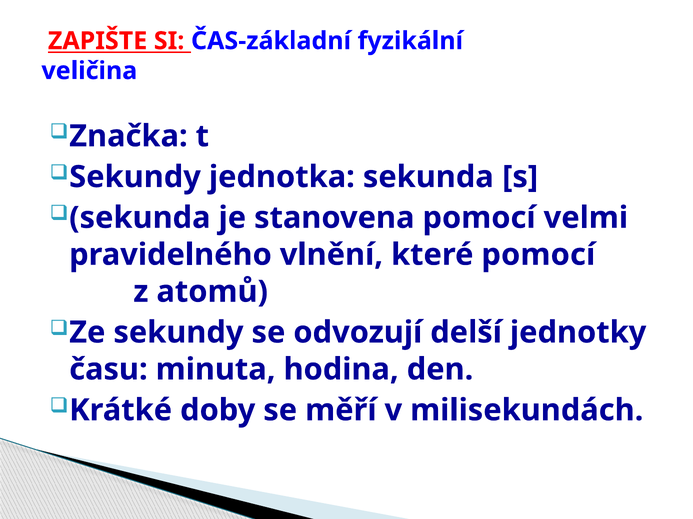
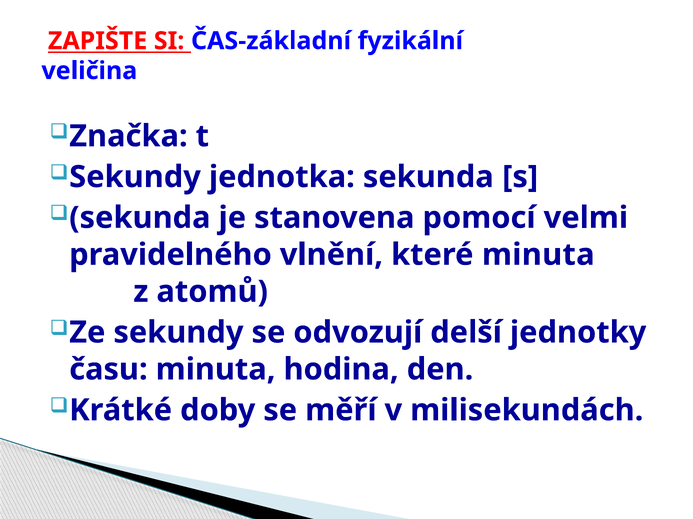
které pomocí: pomocí -> minuta
